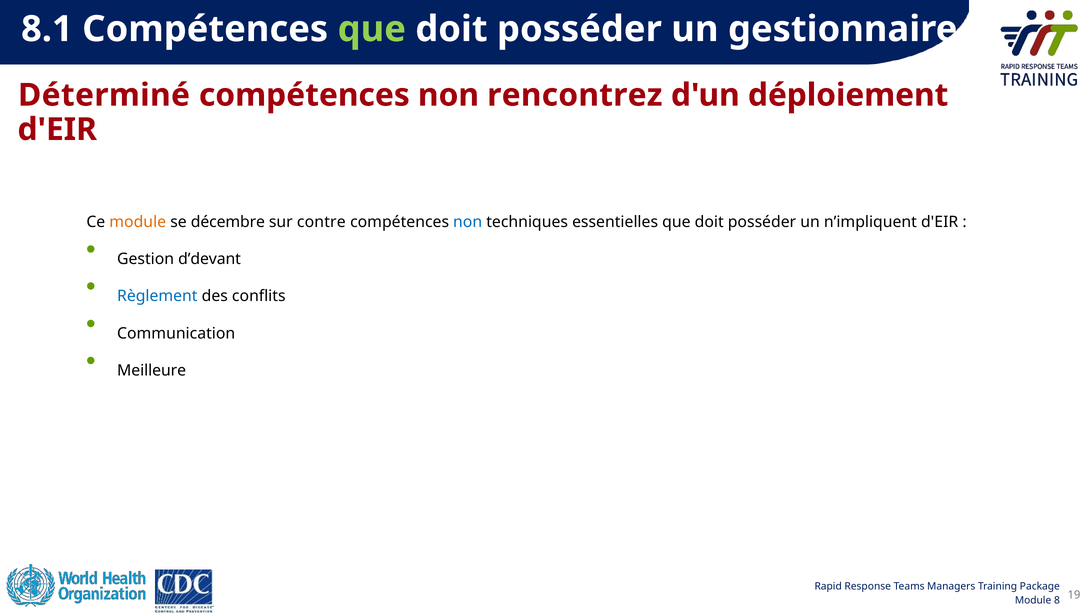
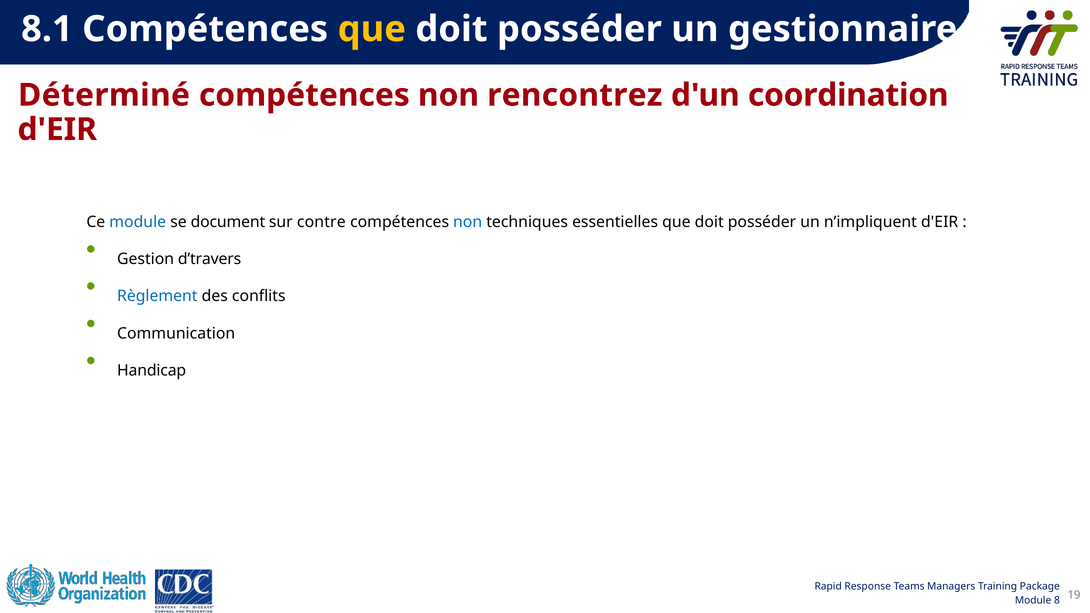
que at (372, 29) colour: light green -> yellow
déploiement: déploiement -> coordination
module at (138, 222) colour: orange -> blue
décembre: décembre -> document
d’devant: d’devant -> d’travers
Meilleure: Meilleure -> Handicap
